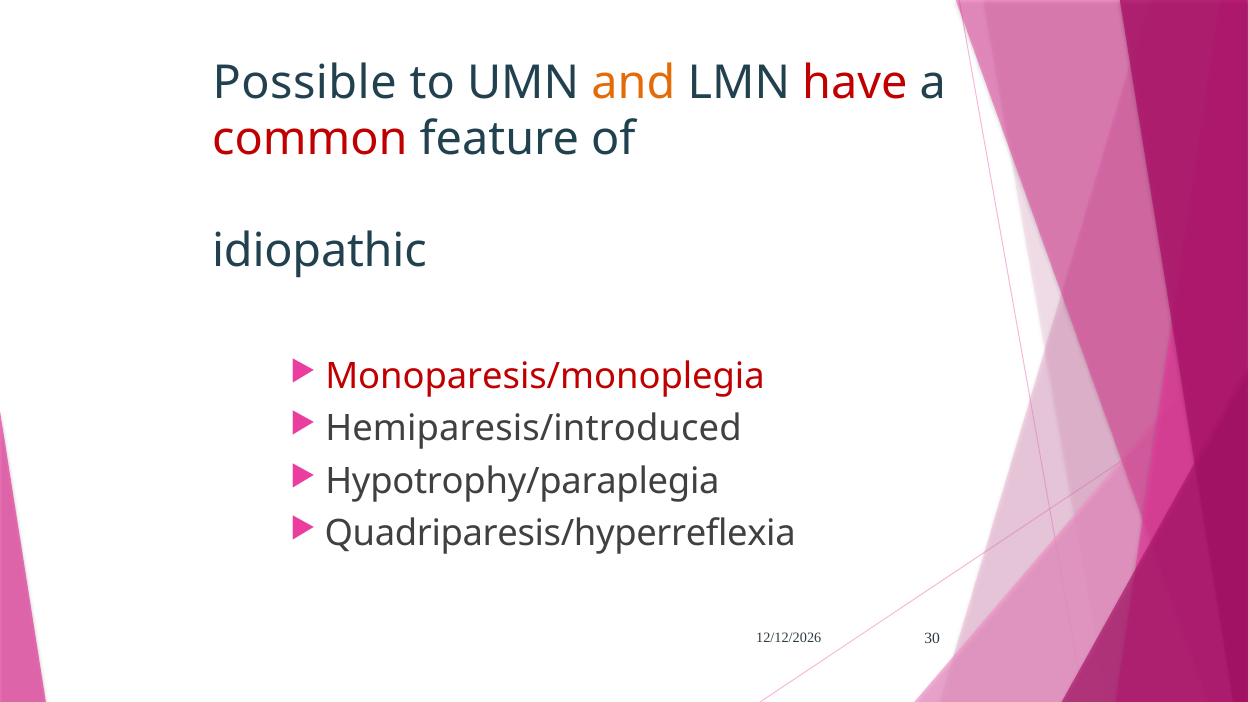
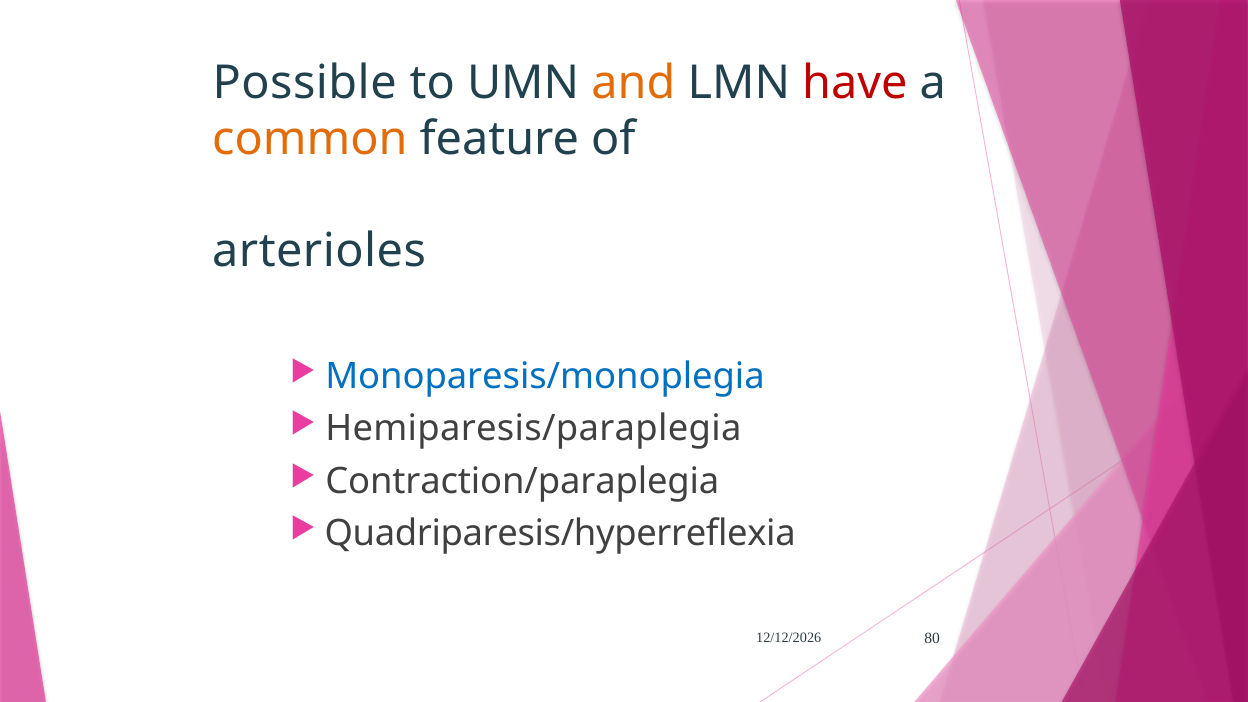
common colour: red -> orange
idiopathic: idiopathic -> arterioles
Monoparesis/monoplegia colour: red -> blue
Hemiparesis/introduced: Hemiparesis/introduced -> Hemiparesis/paraplegia
Hypotrophy/paraplegia: Hypotrophy/paraplegia -> Contraction/paraplegia
30: 30 -> 80
